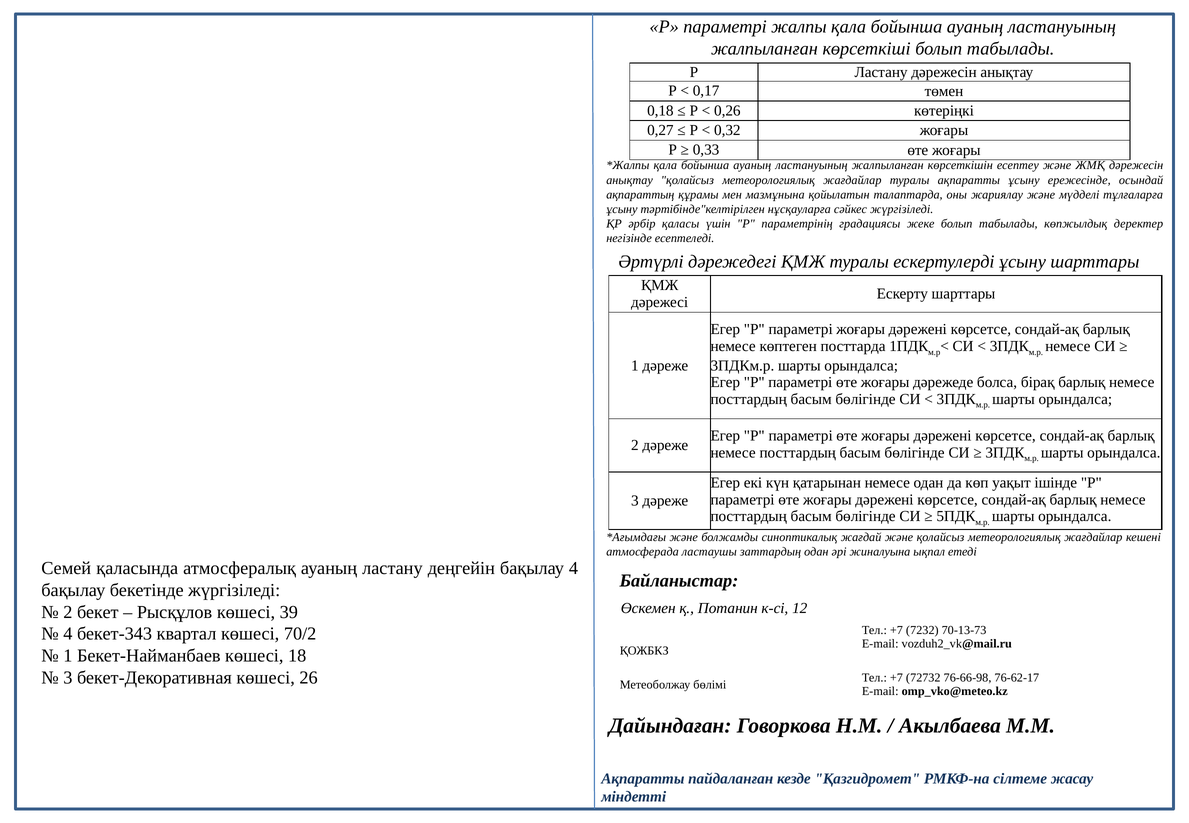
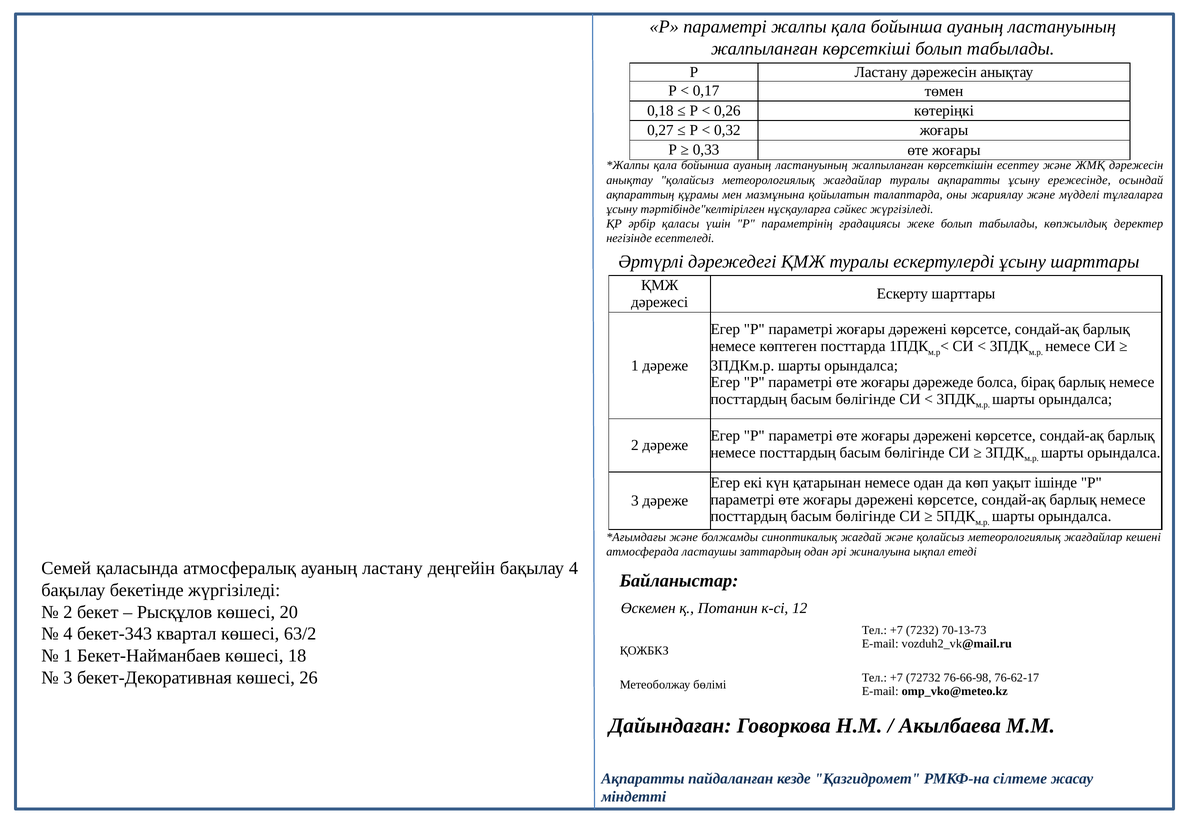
39: 39 -> 20
70/2: 70/2 -> 63/2
